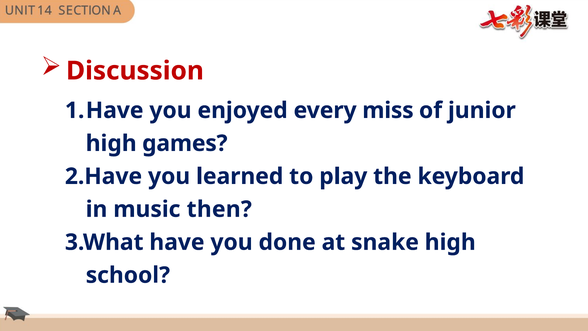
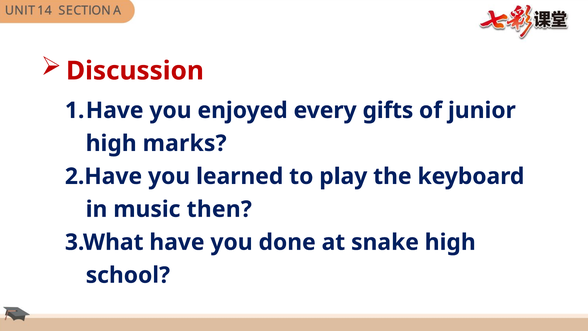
miss: miss -> gifts
games: games -> marks
